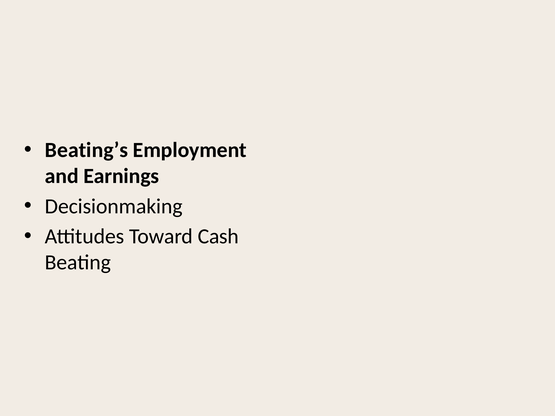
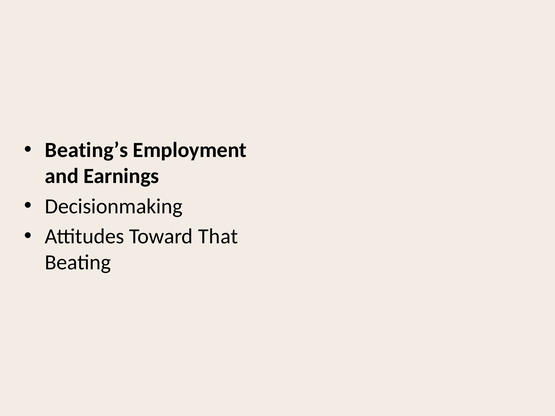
Cash: Cash -> That
